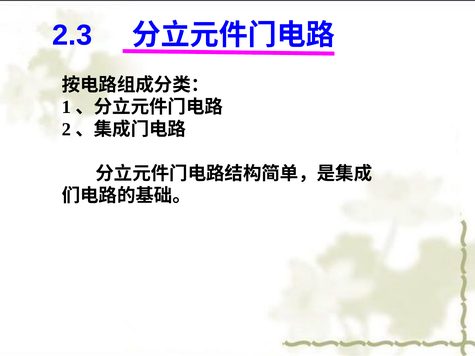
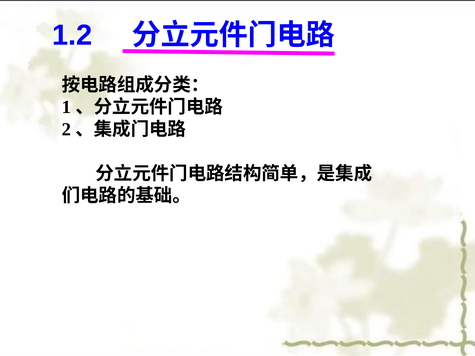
2.3: 2.3 -> 1.2
